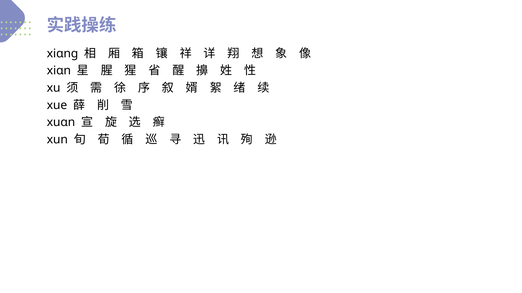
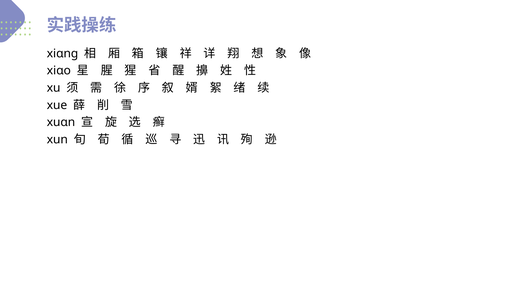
xiɑn: xiɑn -> xiɑo
